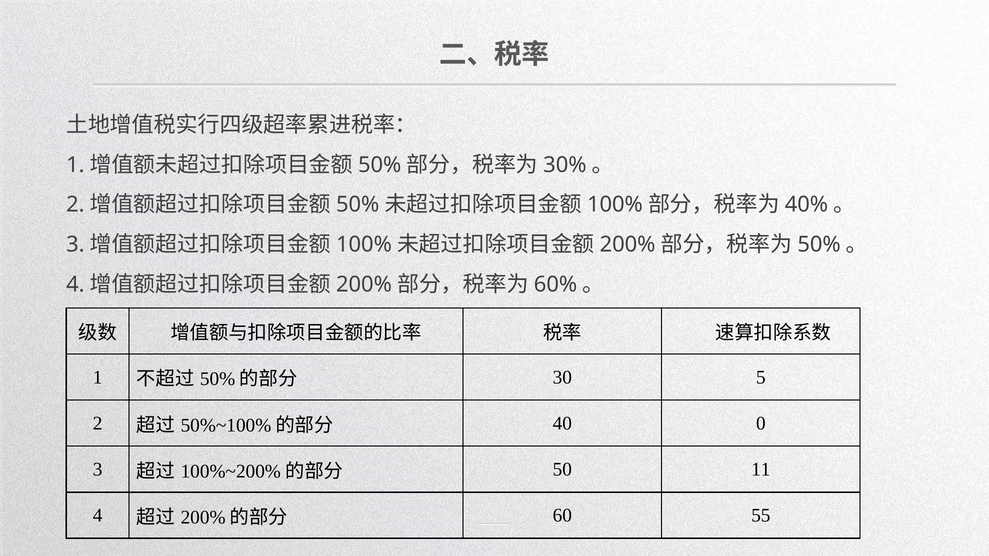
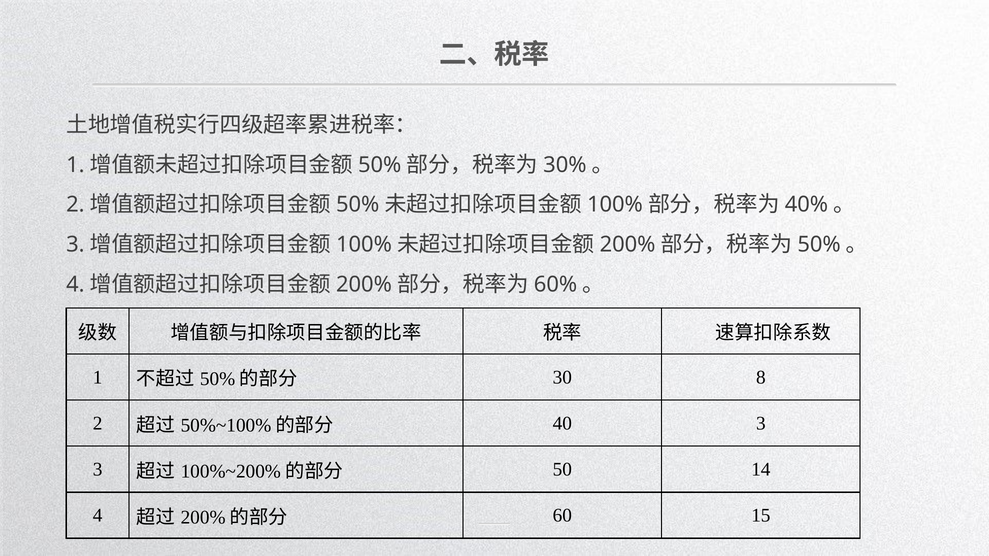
5: 5 -> 8
40 0: 0 -> 3
11: 11 -> 14
55: 55 -> 15
